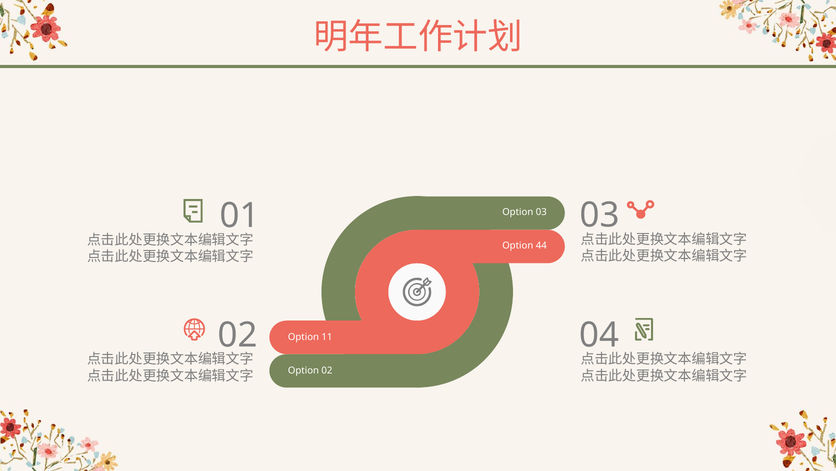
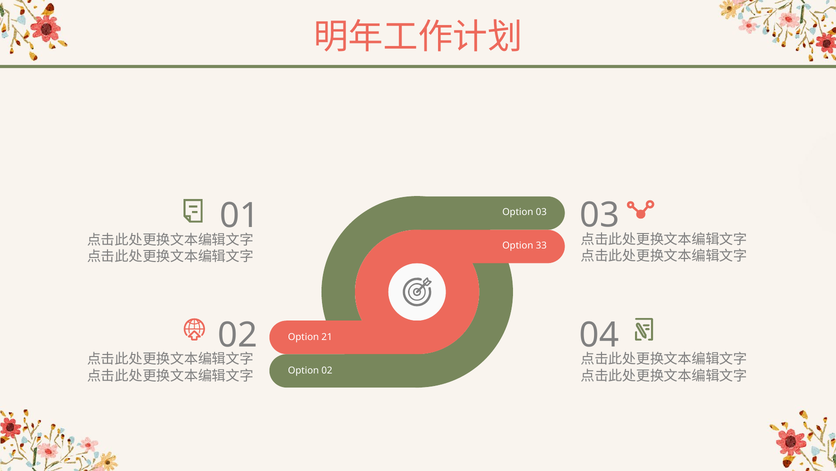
44: 44 -> 33
11: 11 -> 21
